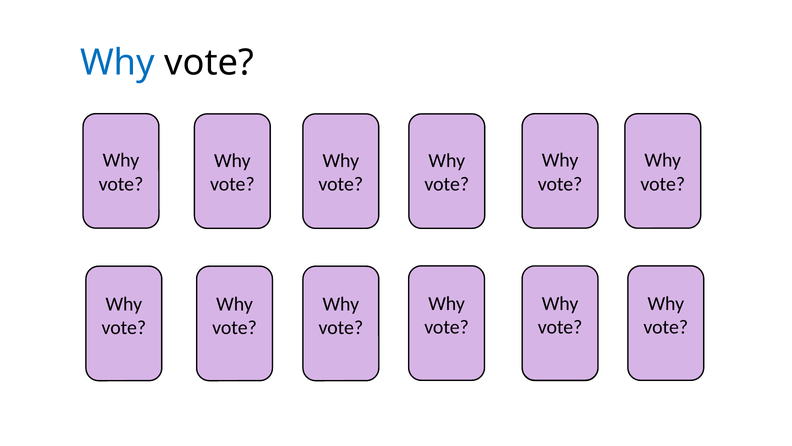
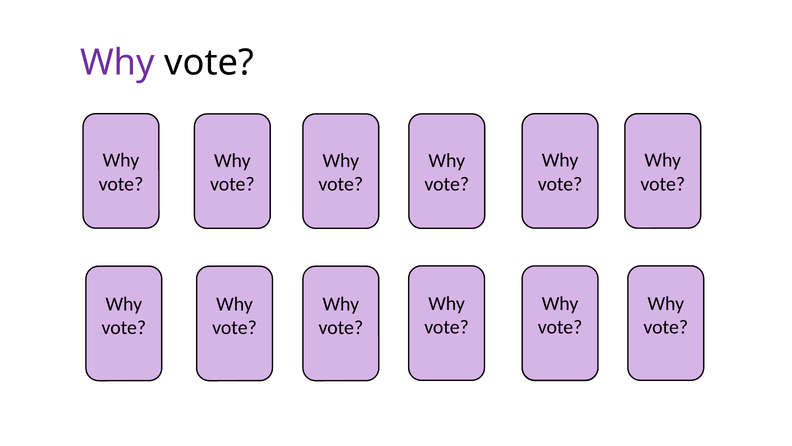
Why at (118, 63) colour: blue -> purple
